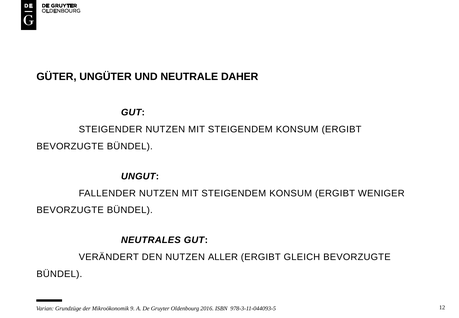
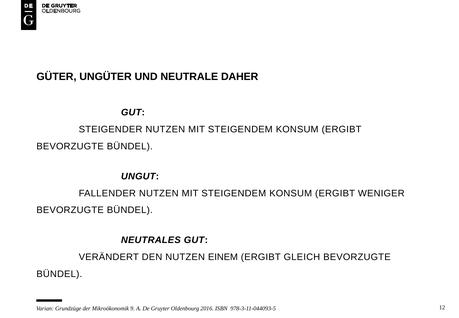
ALLER: ALLER -> EINEM
